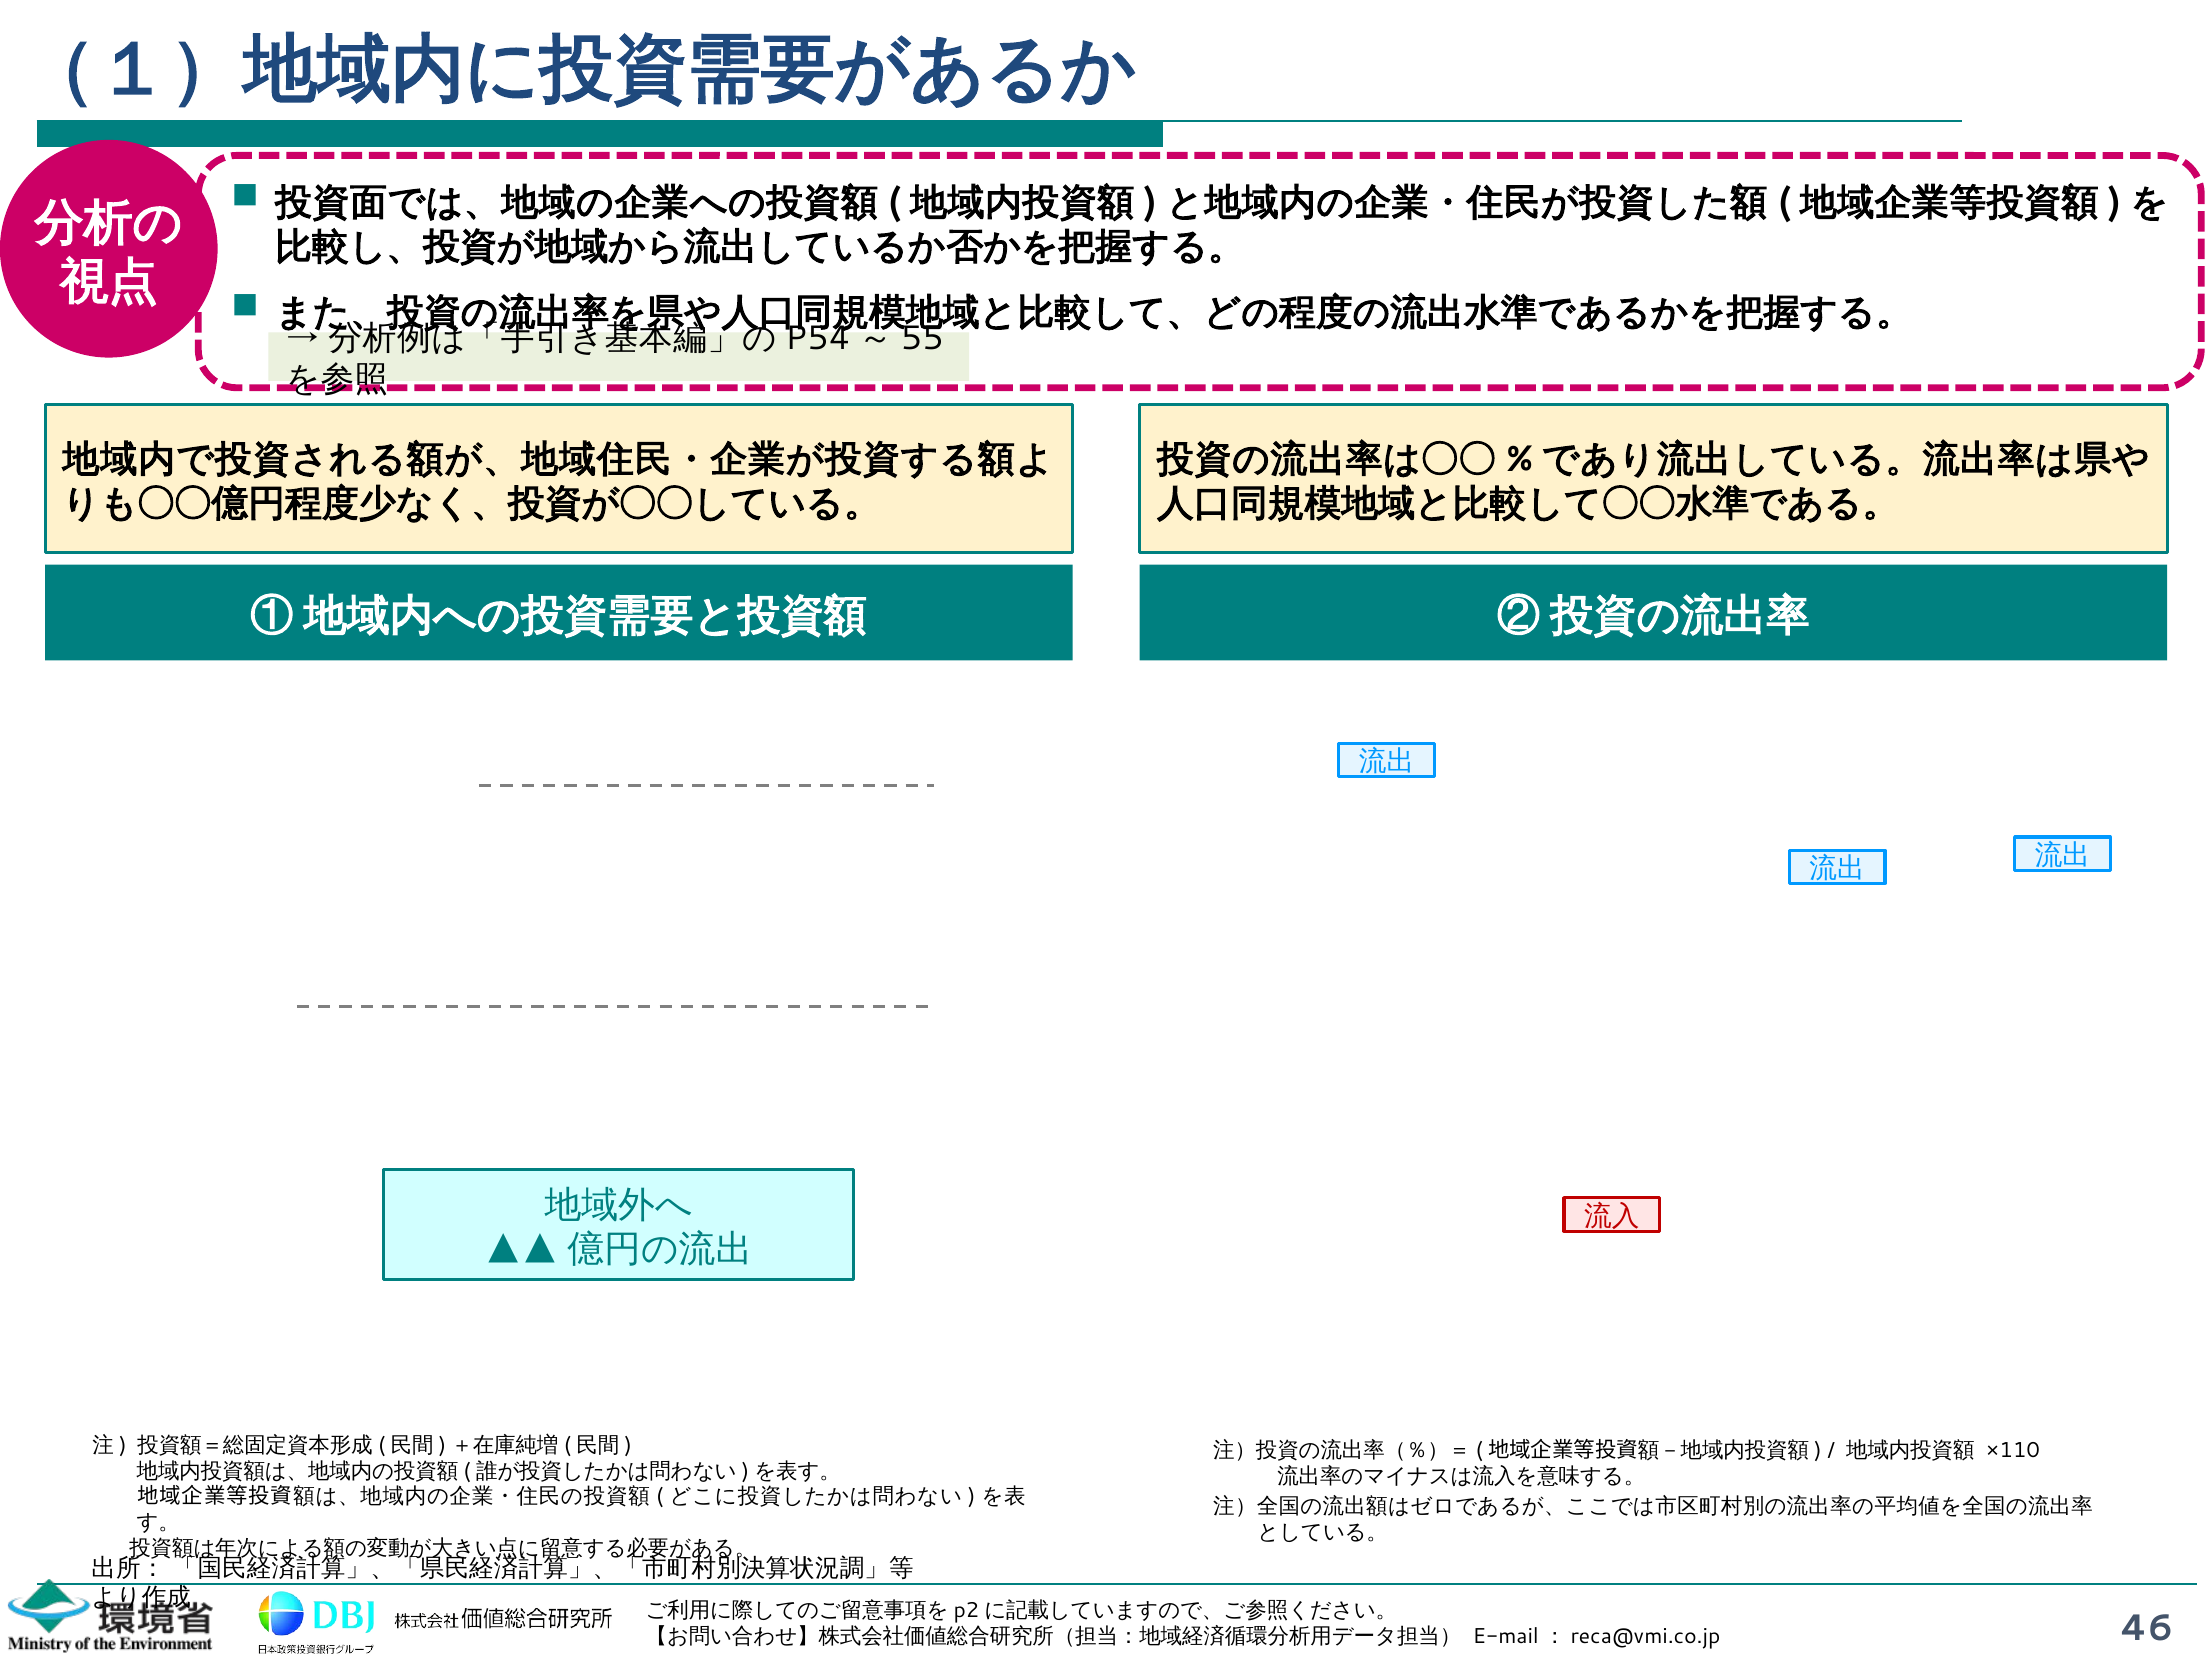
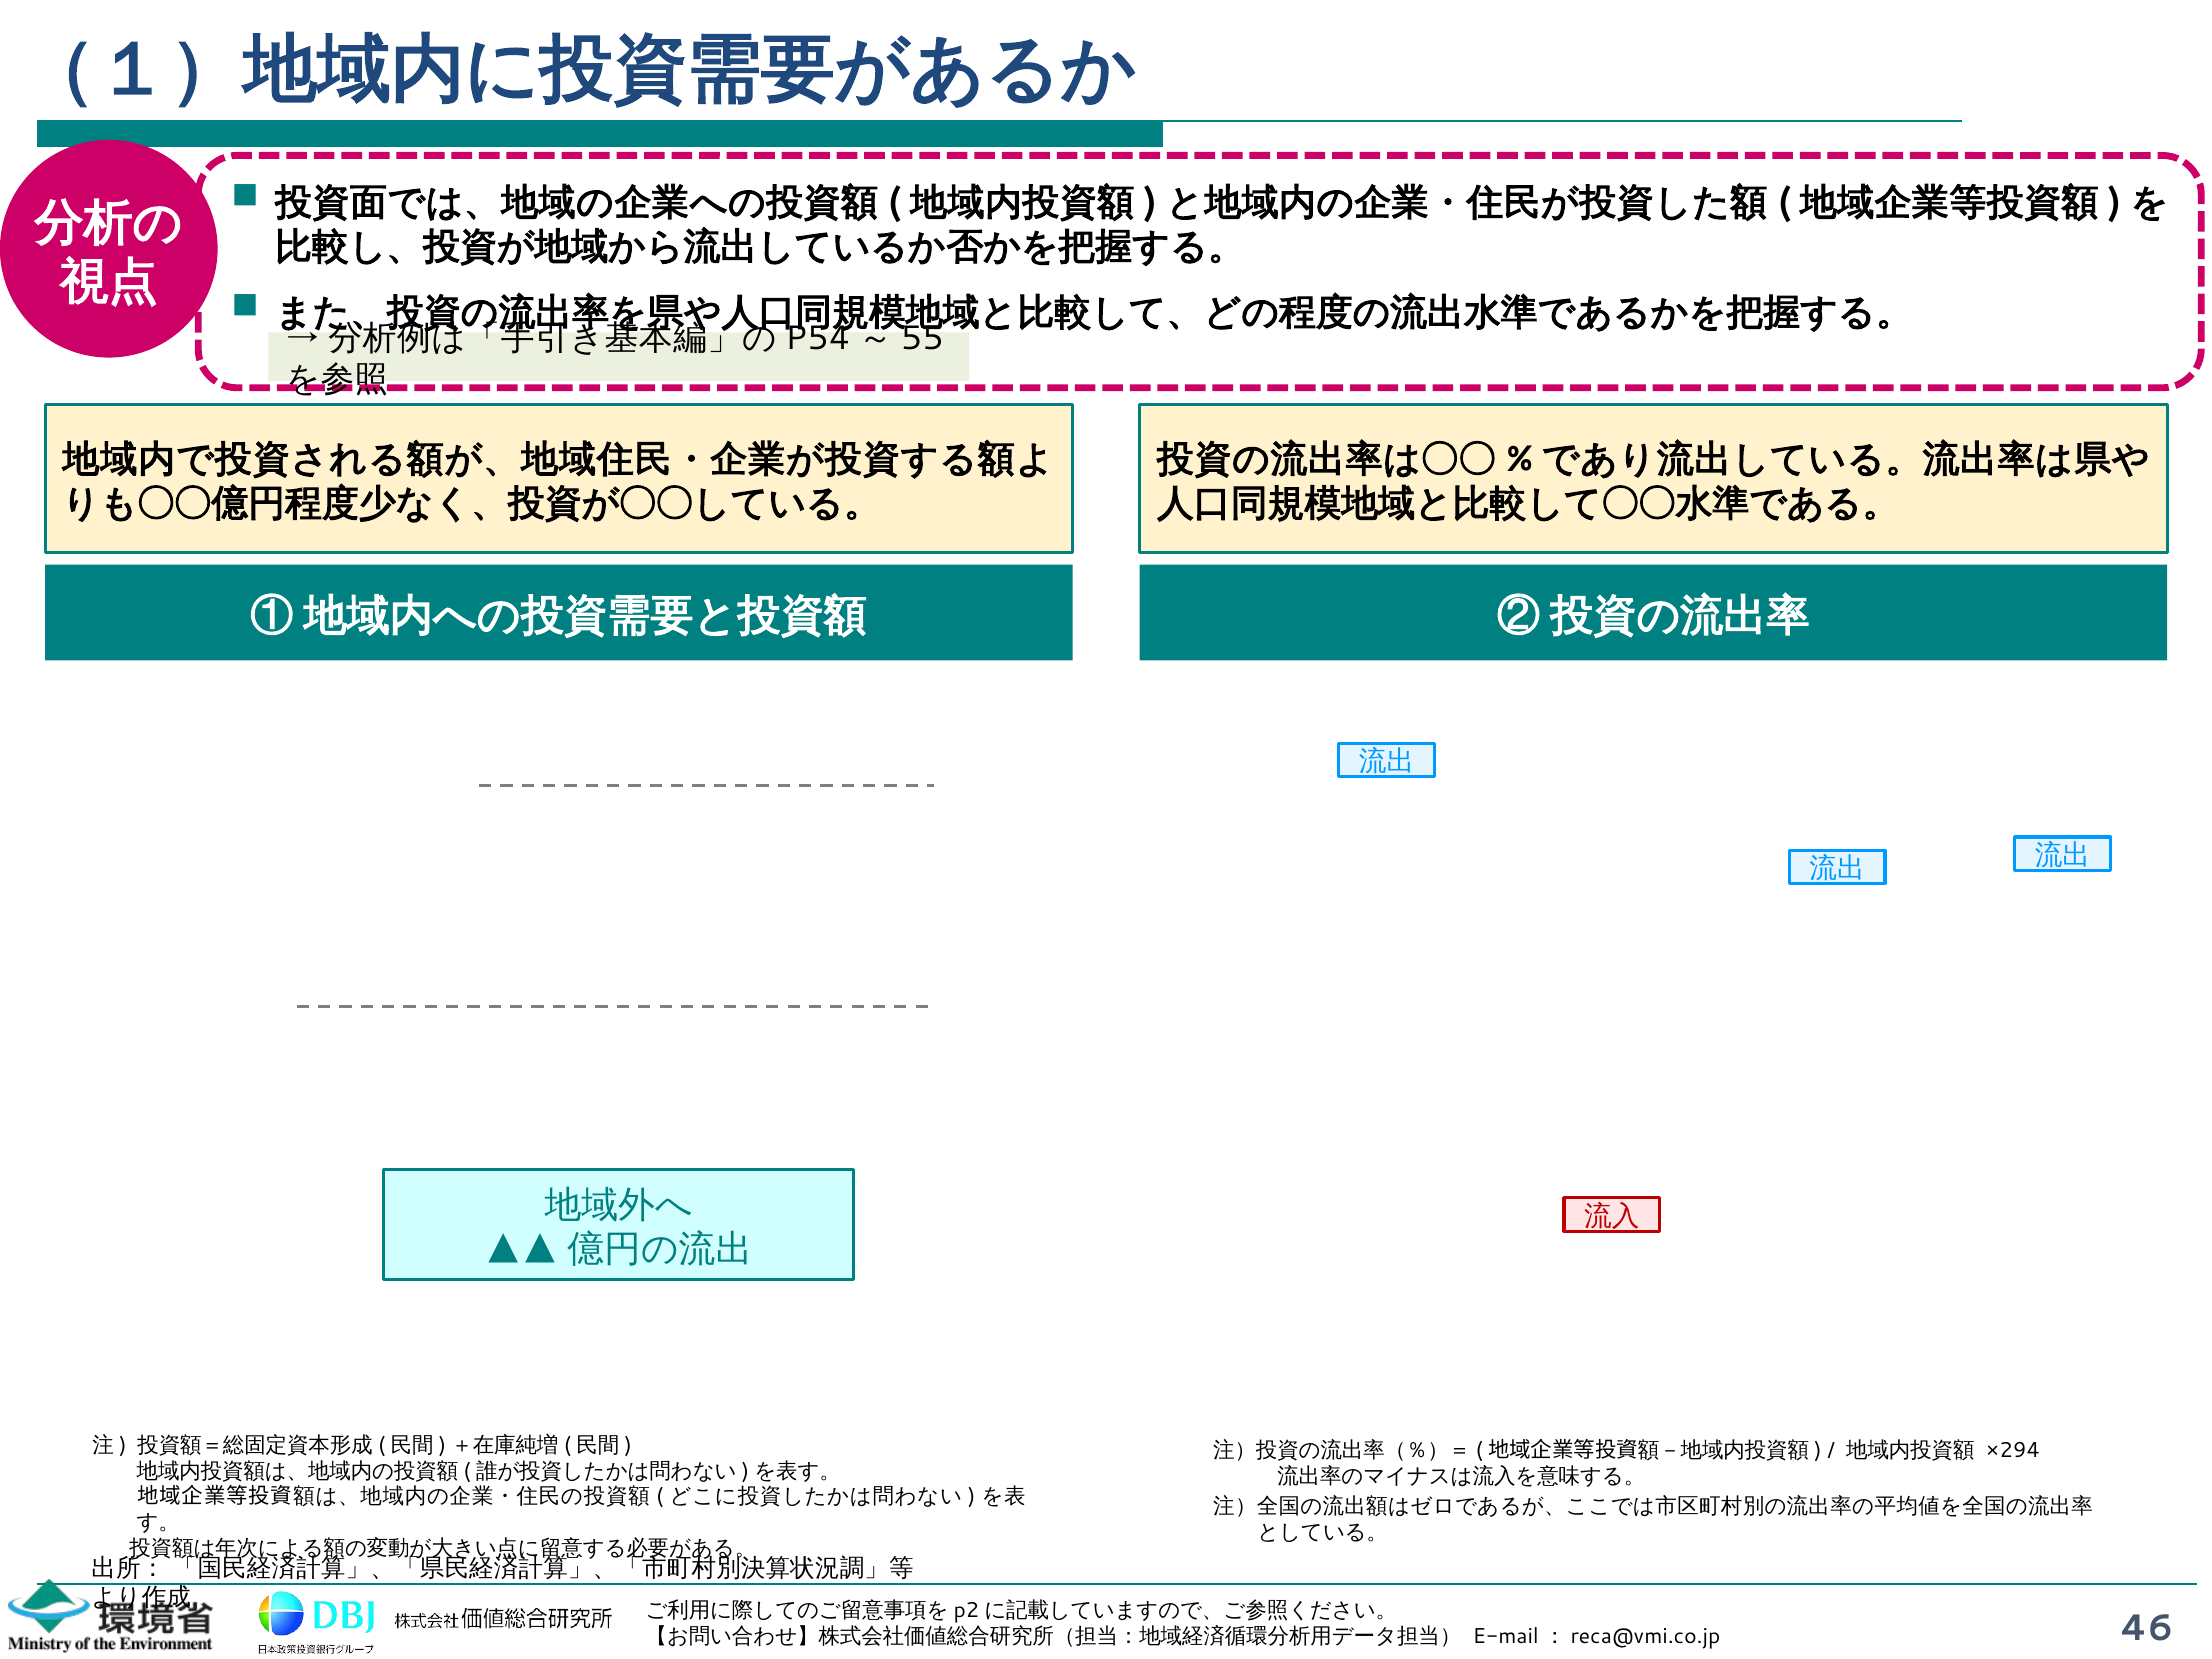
×110: ×110 -> ×294
